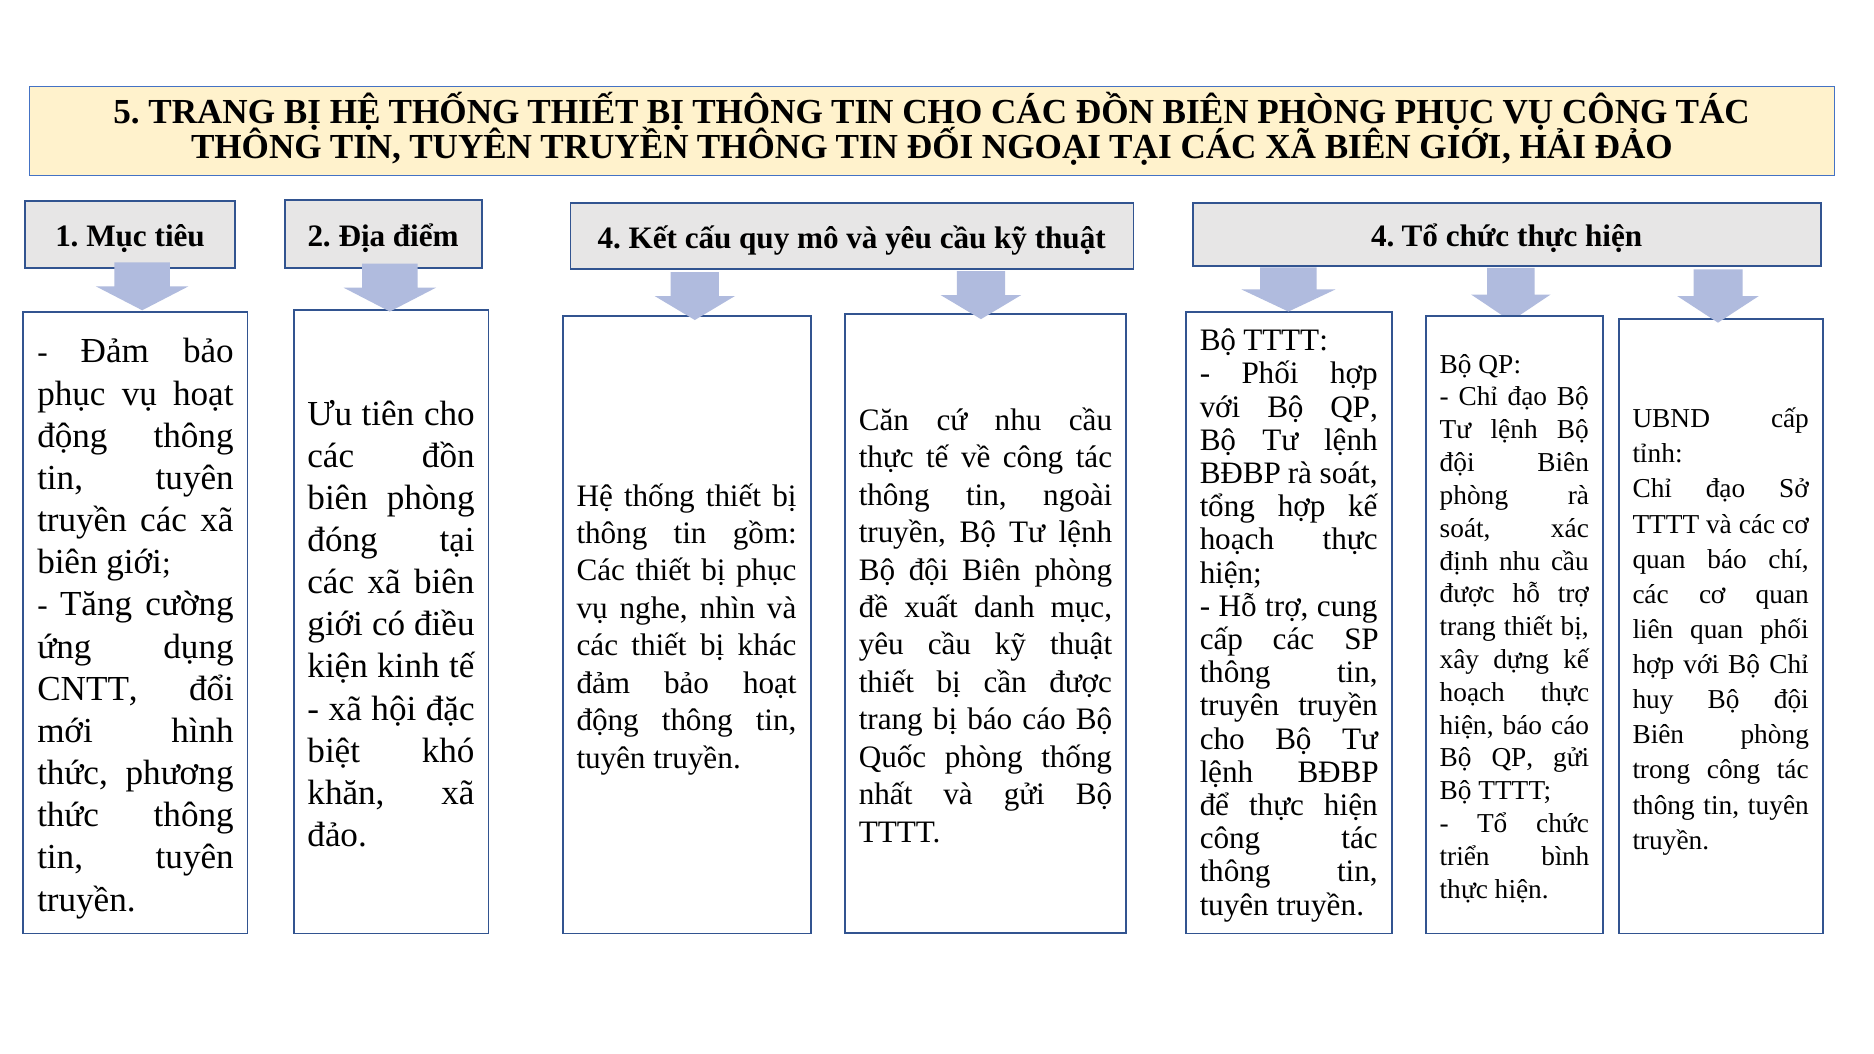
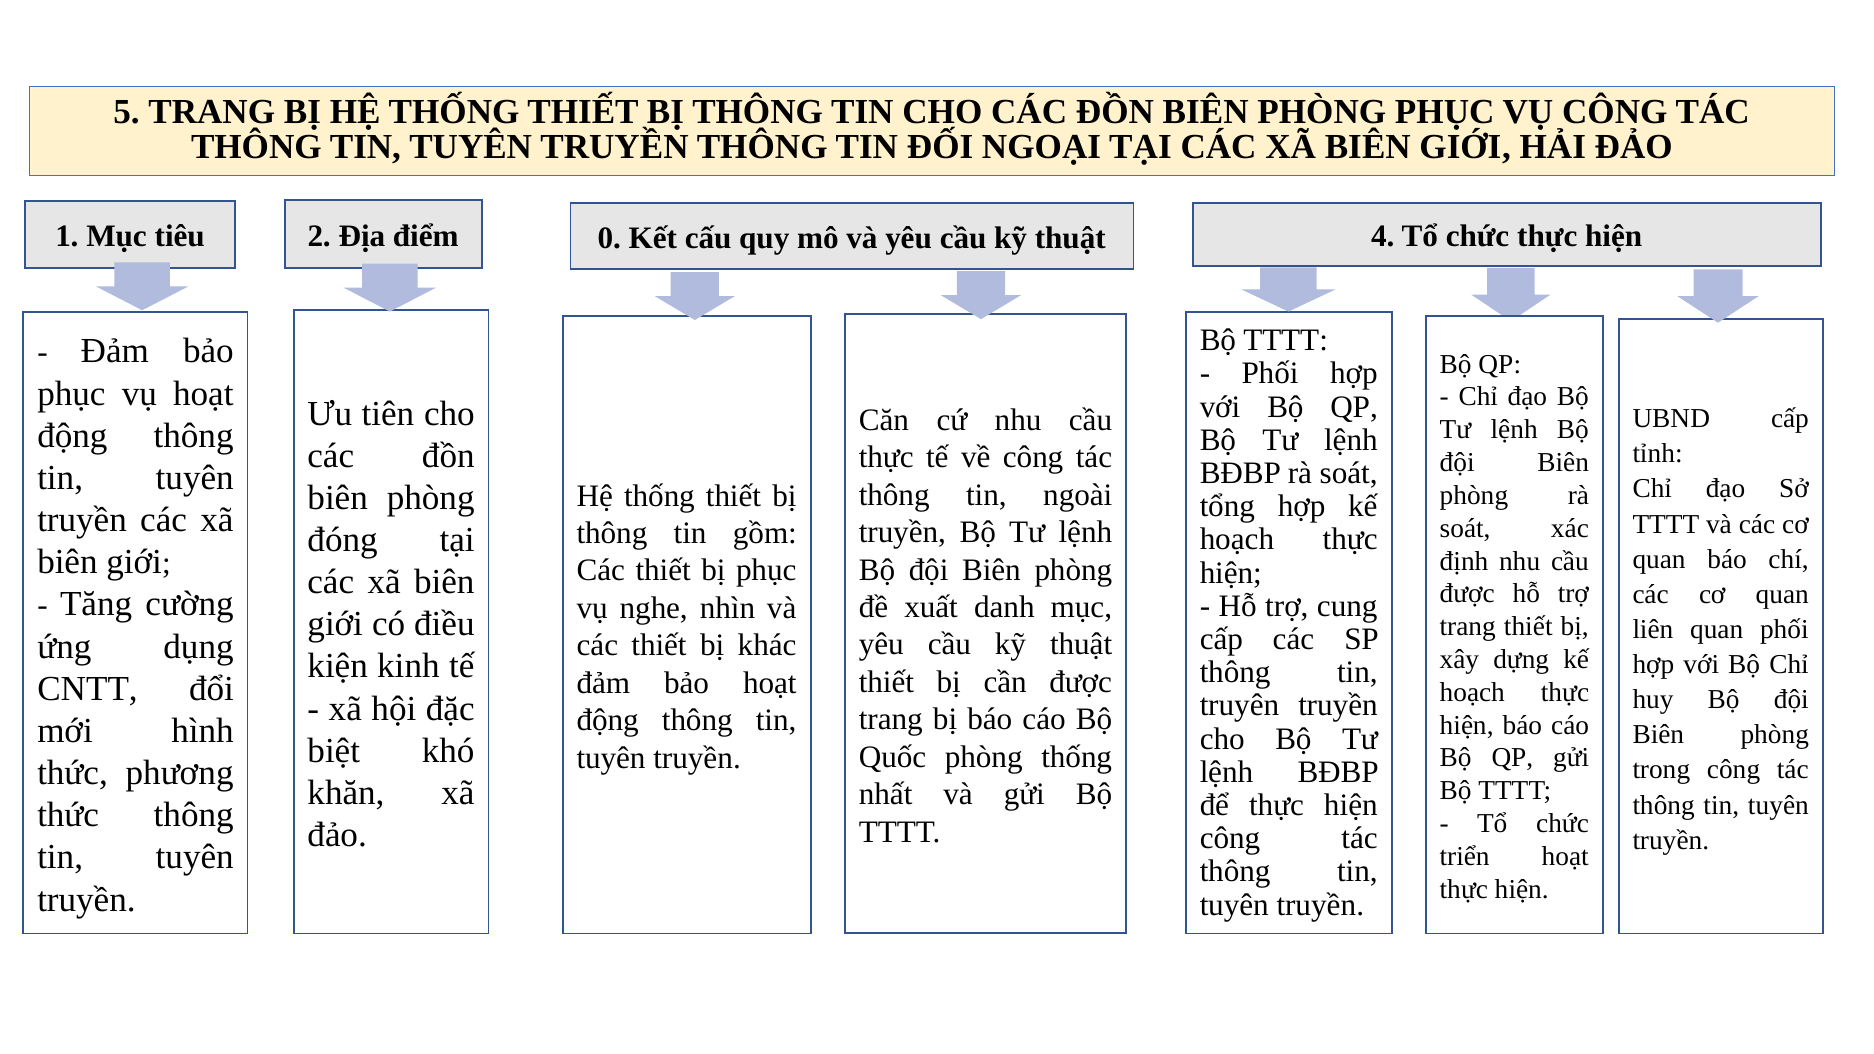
điểm 4: 4 -> 0
triển bình: bình -> hoạt
